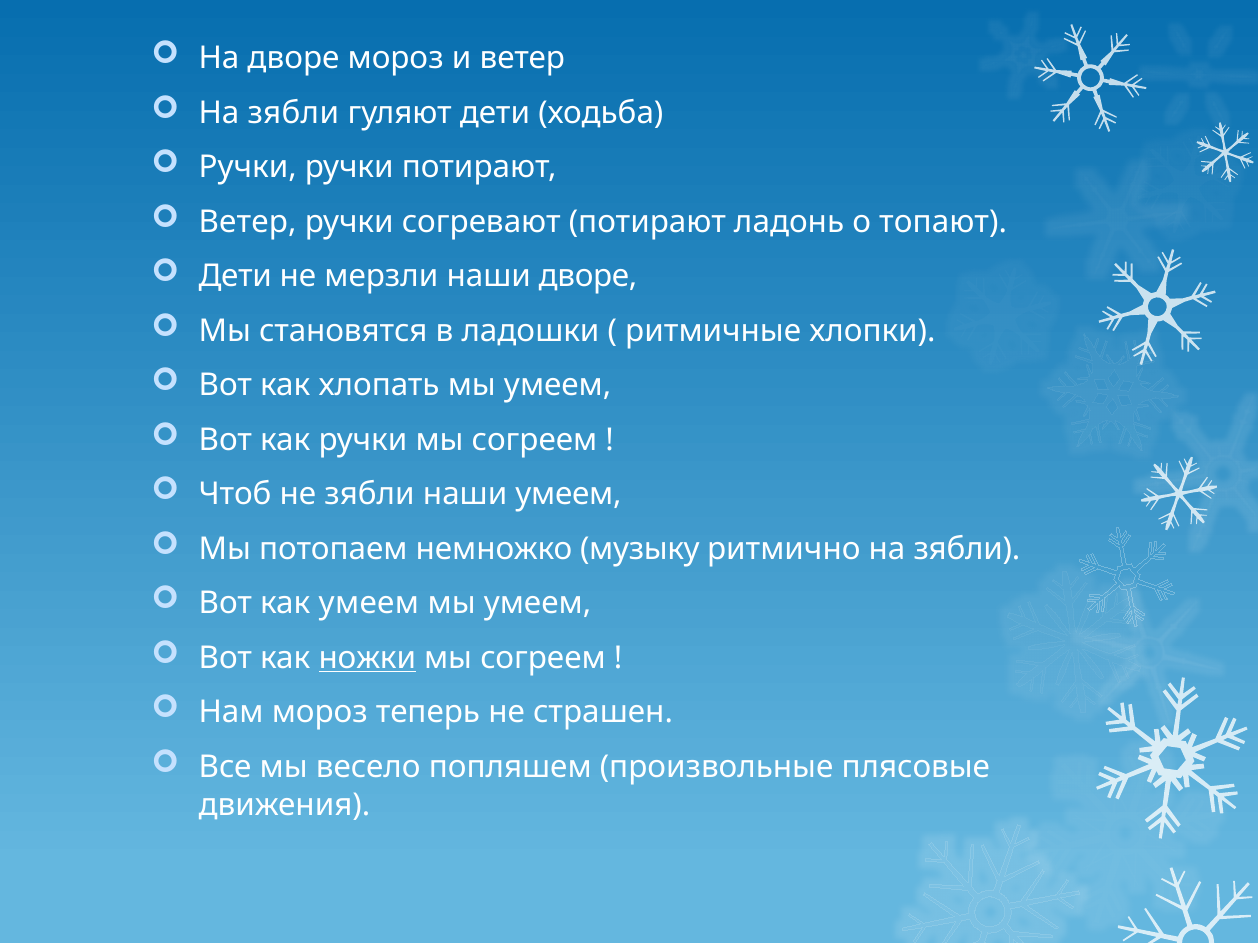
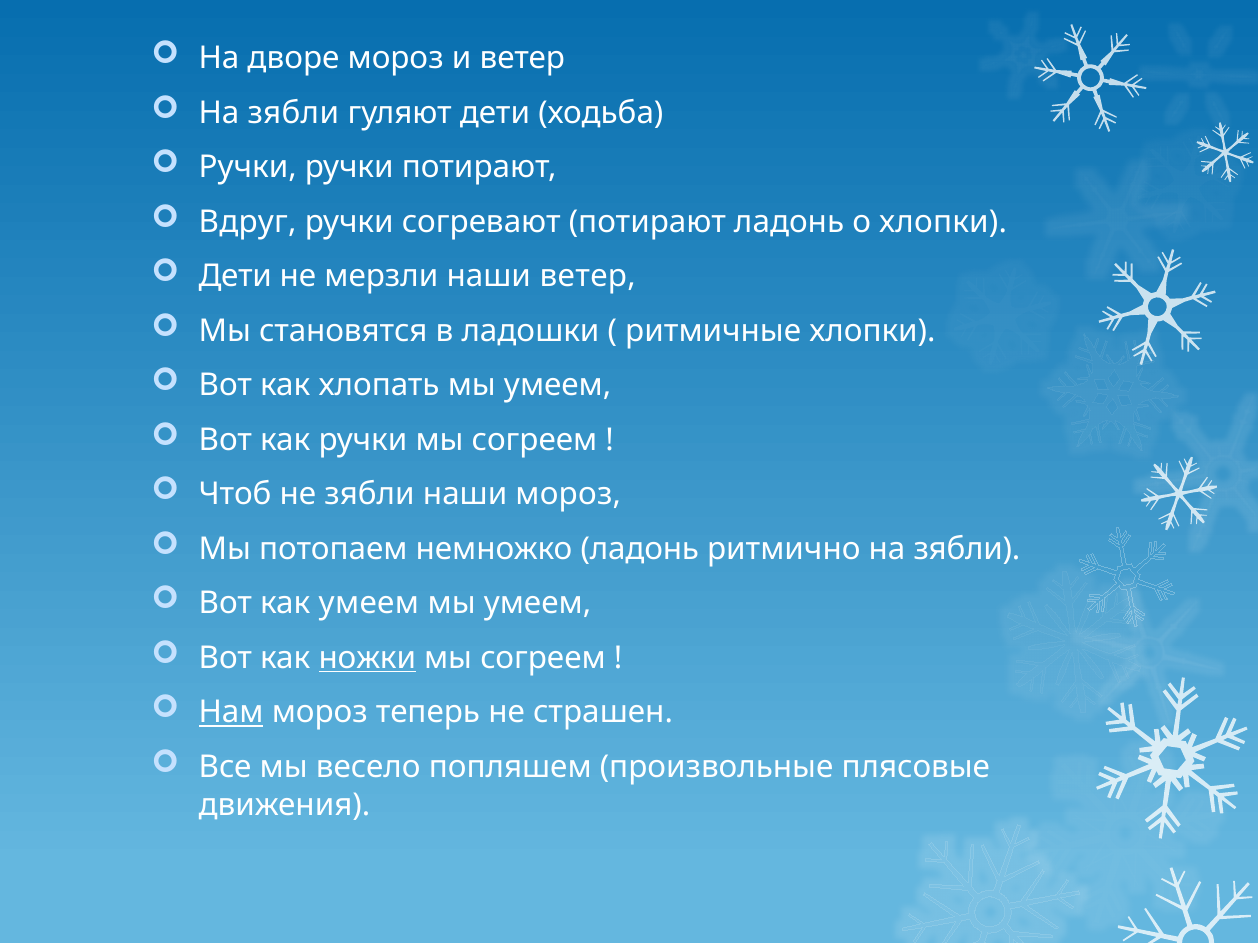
Ветер at (248, 222): Ветер -> Вдруг
о топают: топают -> хлопки
наши дворе: дворе -> ветер
наши умеем: умеем -> мороз
немножко музыку: музыку -> ладонь
Нам underline: none -> present
